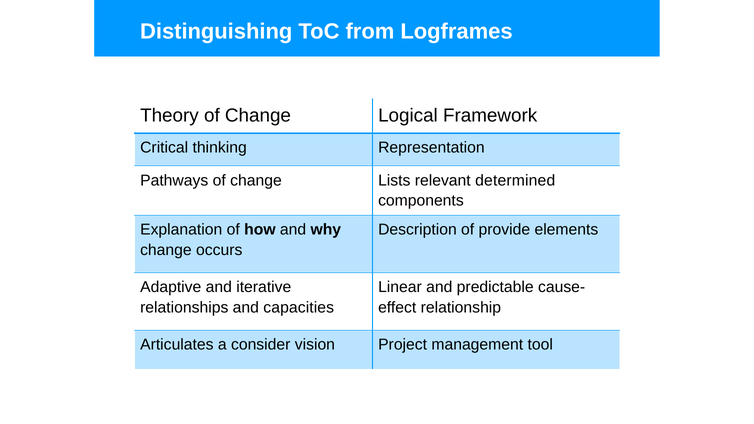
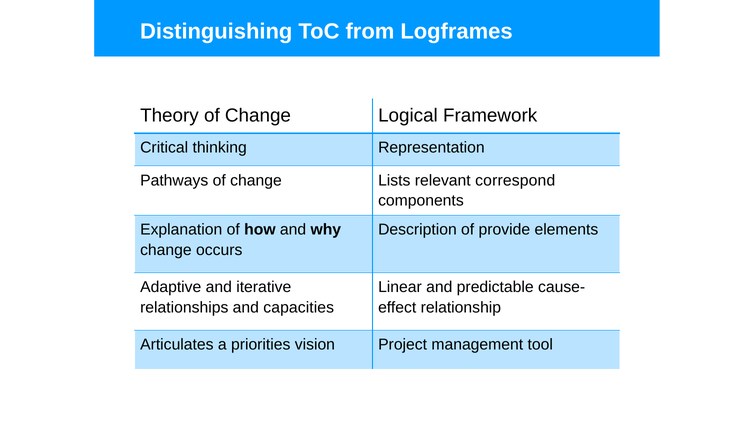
determined: determined -> correspond
consider: consider -> priorities
